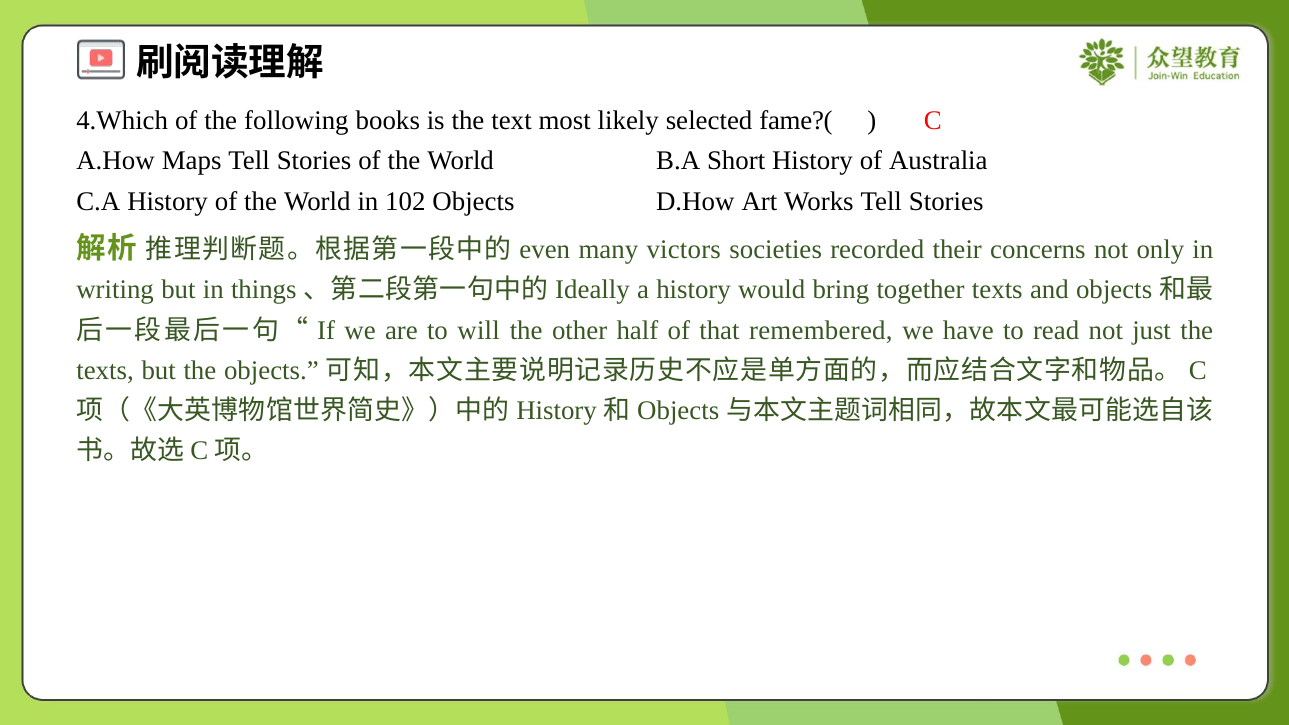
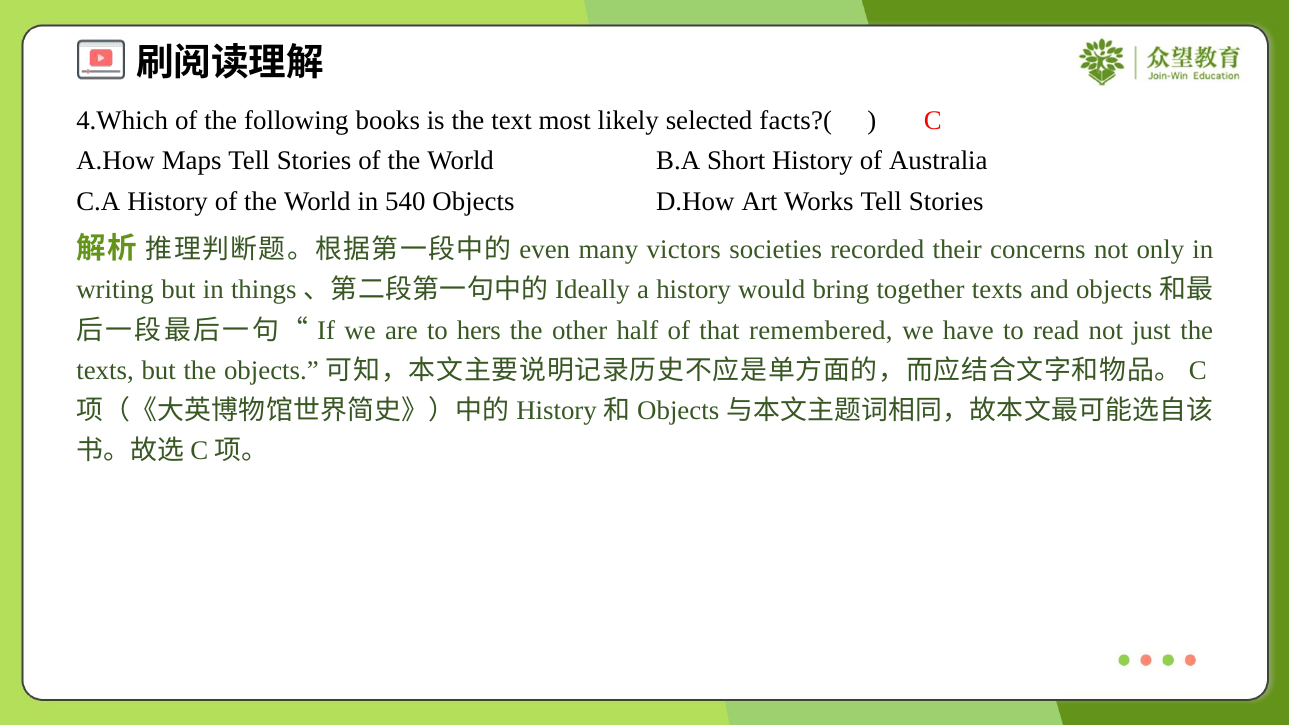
fame?(: fame?( -> facts?(
102: 102 -> 540
will: will -> hers
